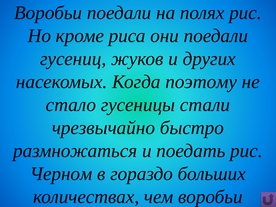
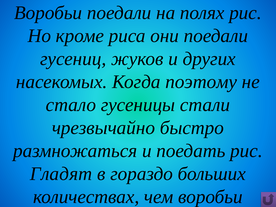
Черном: Черном -> Гладят
